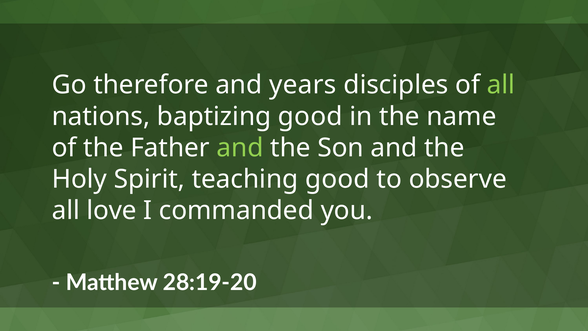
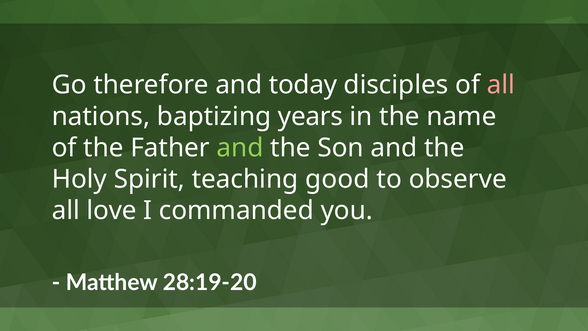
years: years -> today
all at (501, 85) colour: light green -> pink
baptizing good: good -> years
